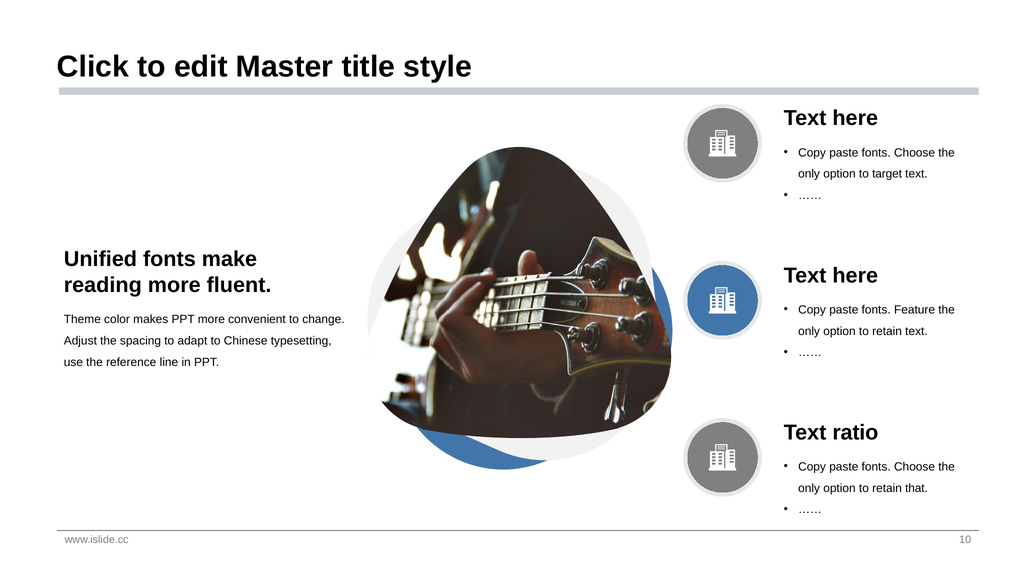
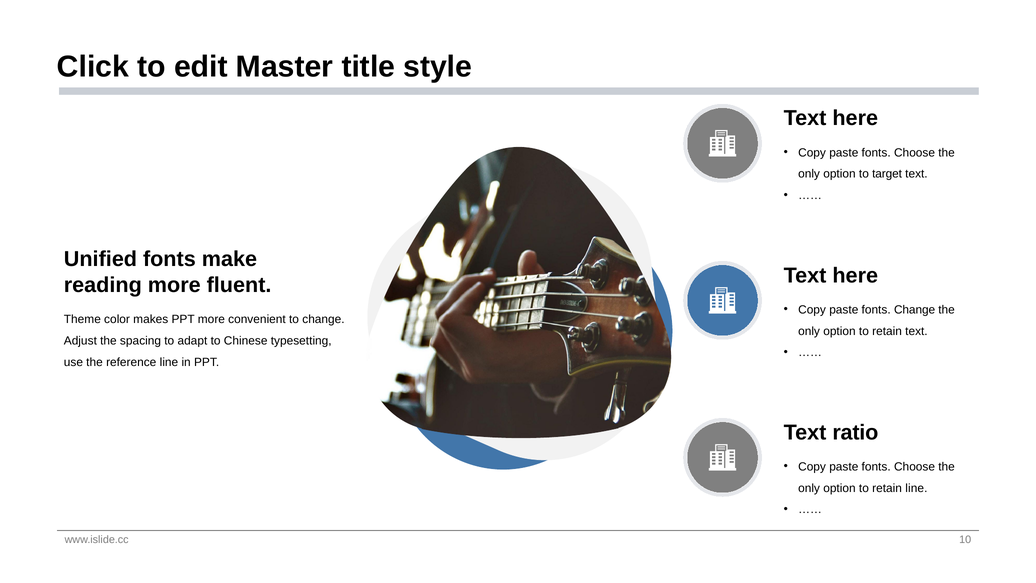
fonts Feature: Feature -> Change
retain that: that -> line
